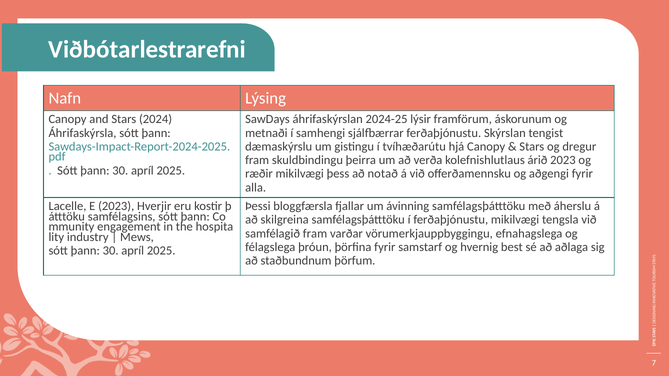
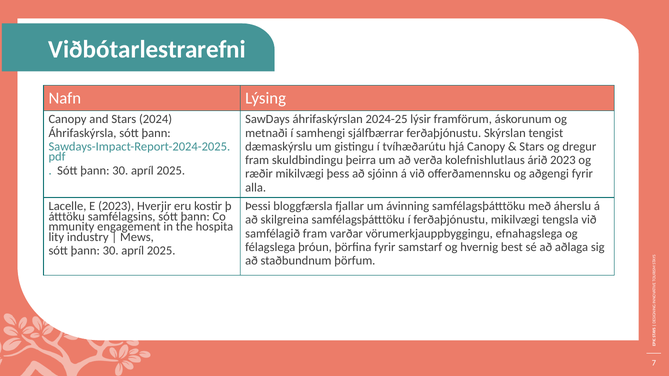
notað: notað -> sjóinn
